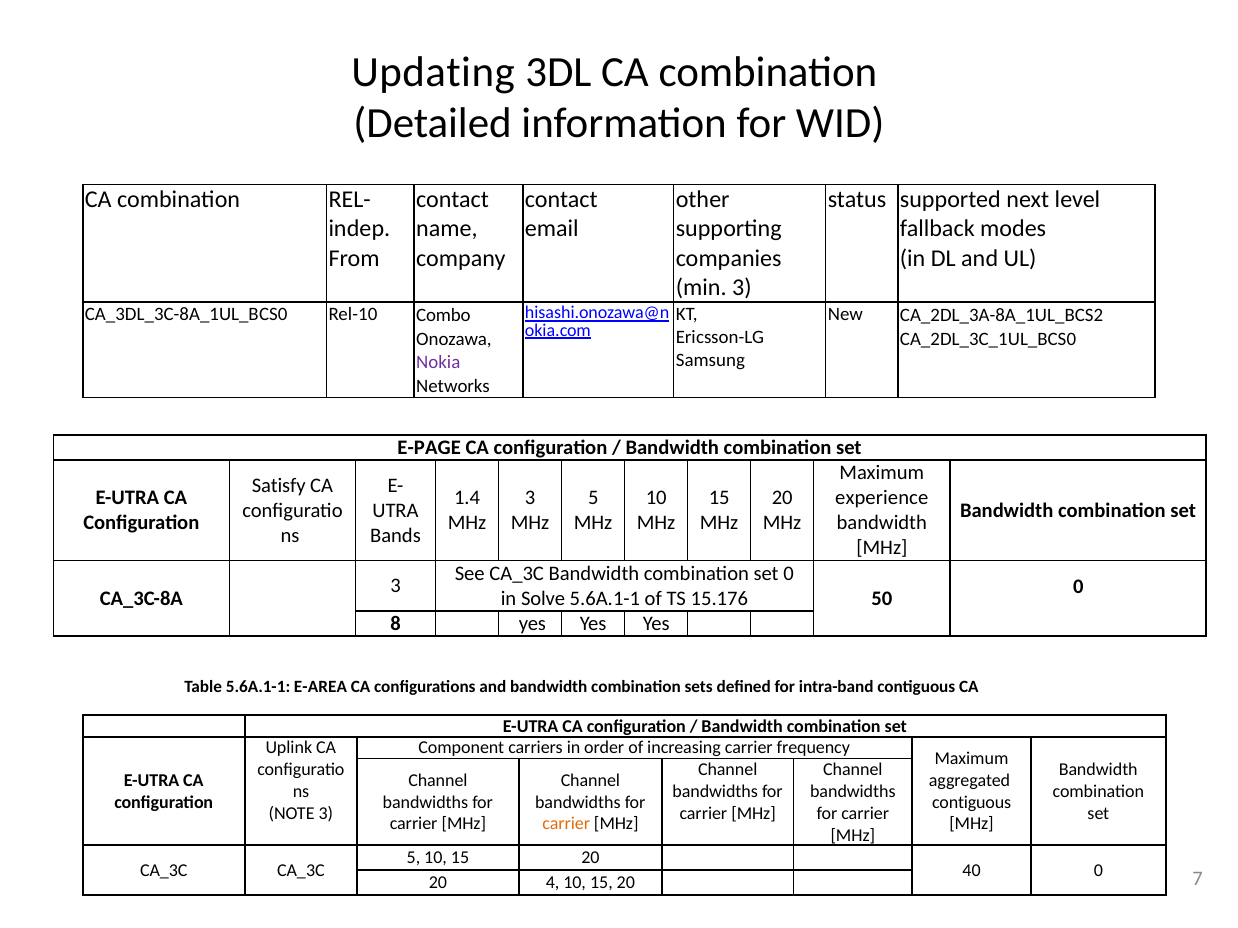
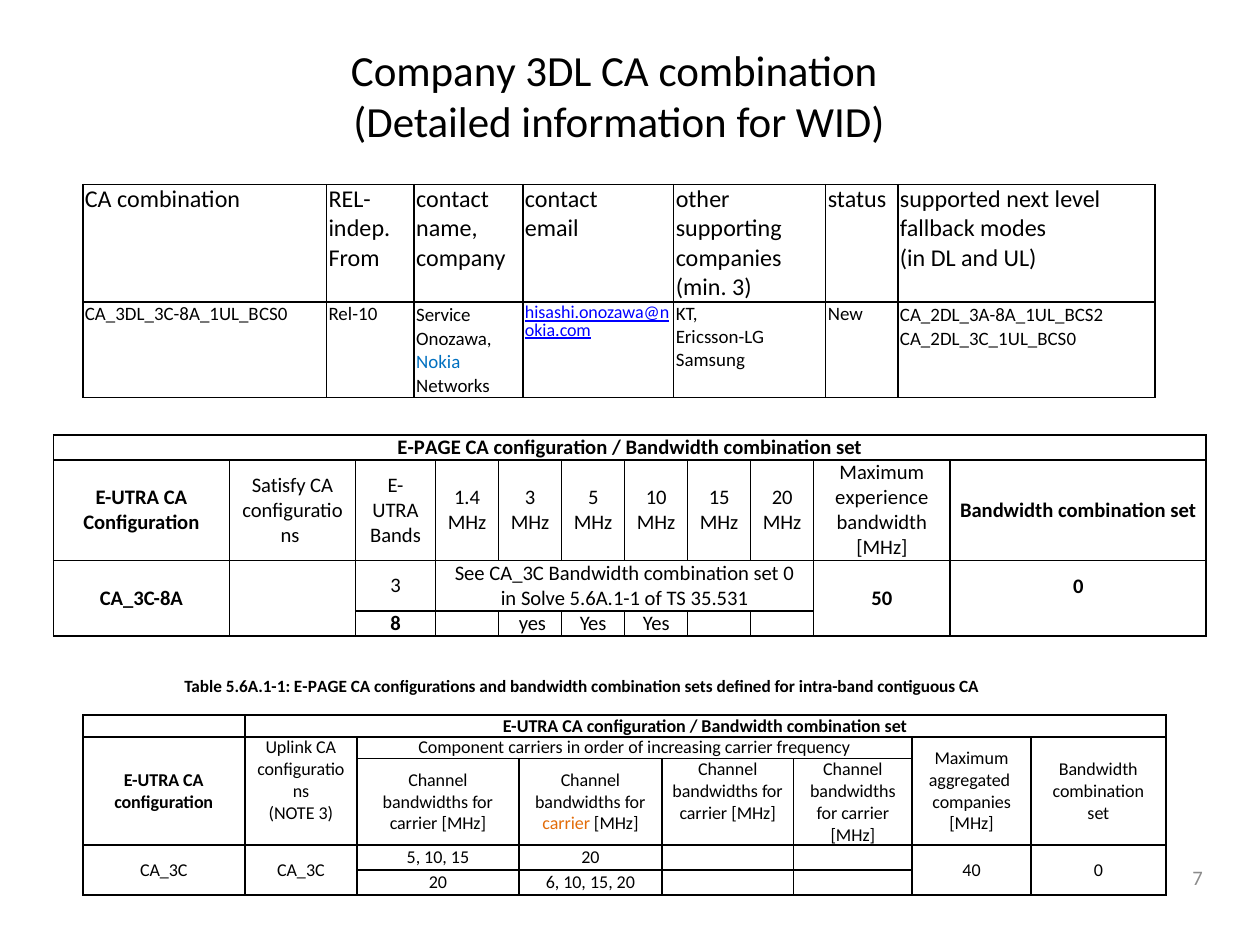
Updating at (433, 72): Updating -> Company
Combo: Combo -> Service
Nokia colour: purple -> blue
15.176: 15.176 -> 35.531
5.6A.1-1 E-AREA: E-AREA -> E-PAGE
contiguous at (972, 803): contiguous -> companies
4: 4 -> 6
